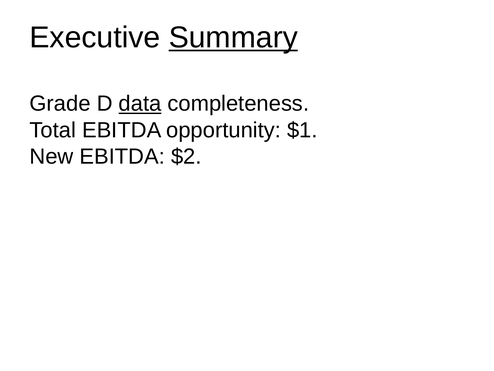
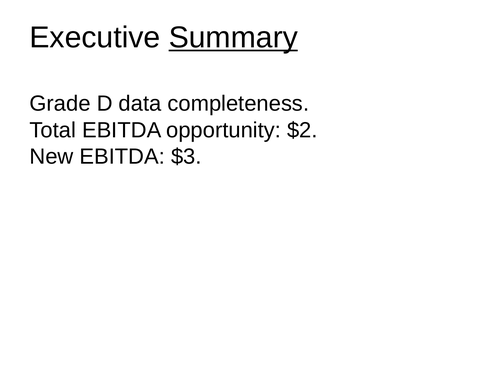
data underline: present -> none
$1: $1 -> $2
$2: $2 -> $3
